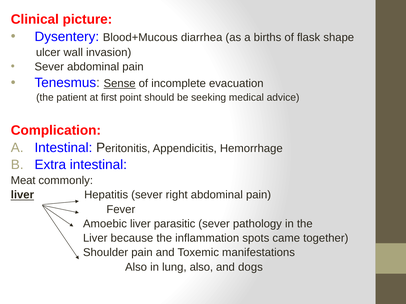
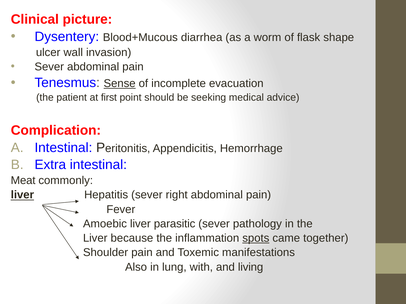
births: births -> worm
spots underline: none -> present
lung also: also -> with
dogs: dogs -> living
